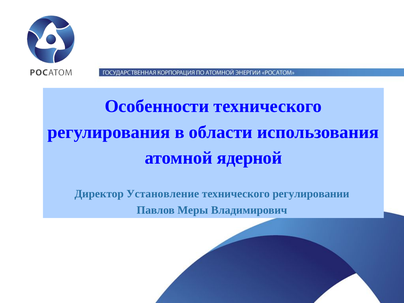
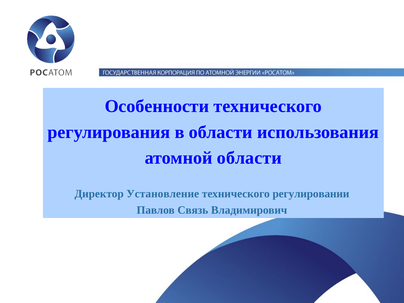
атомной ядерной: ядерной -> области
Меры: Меры -> Связь
